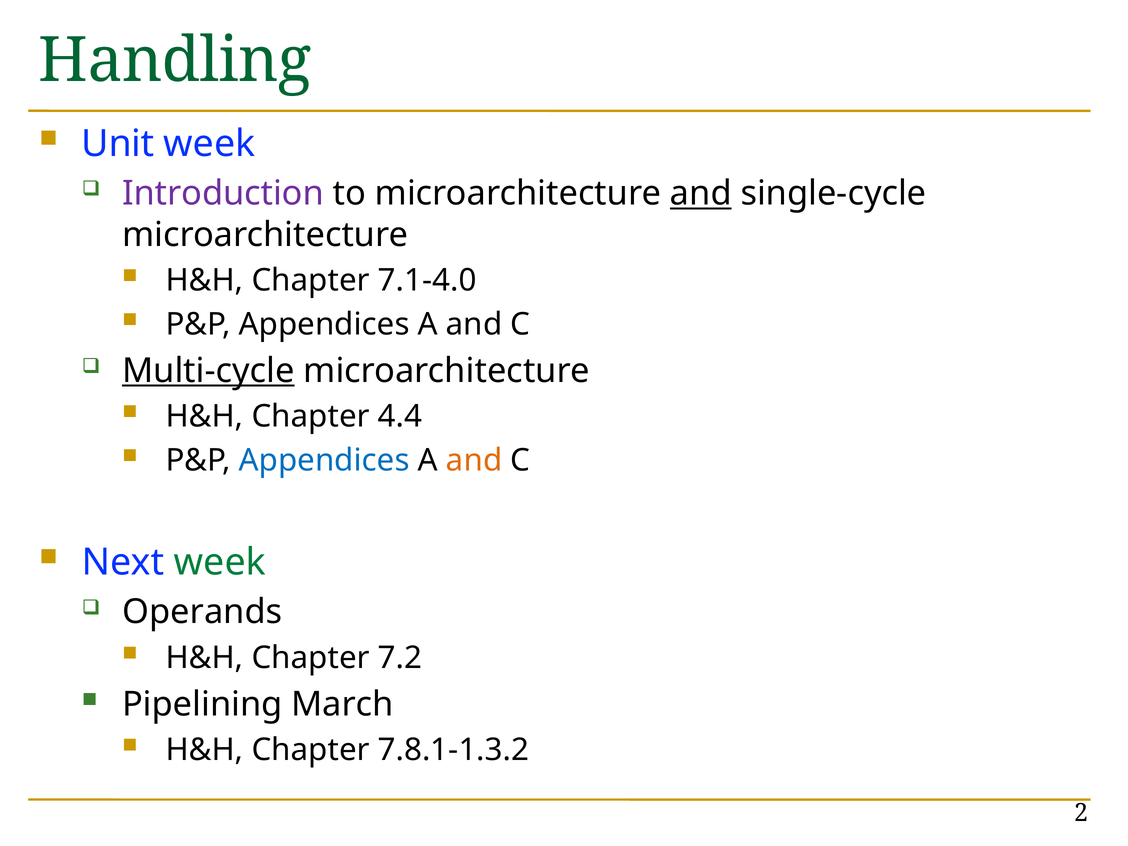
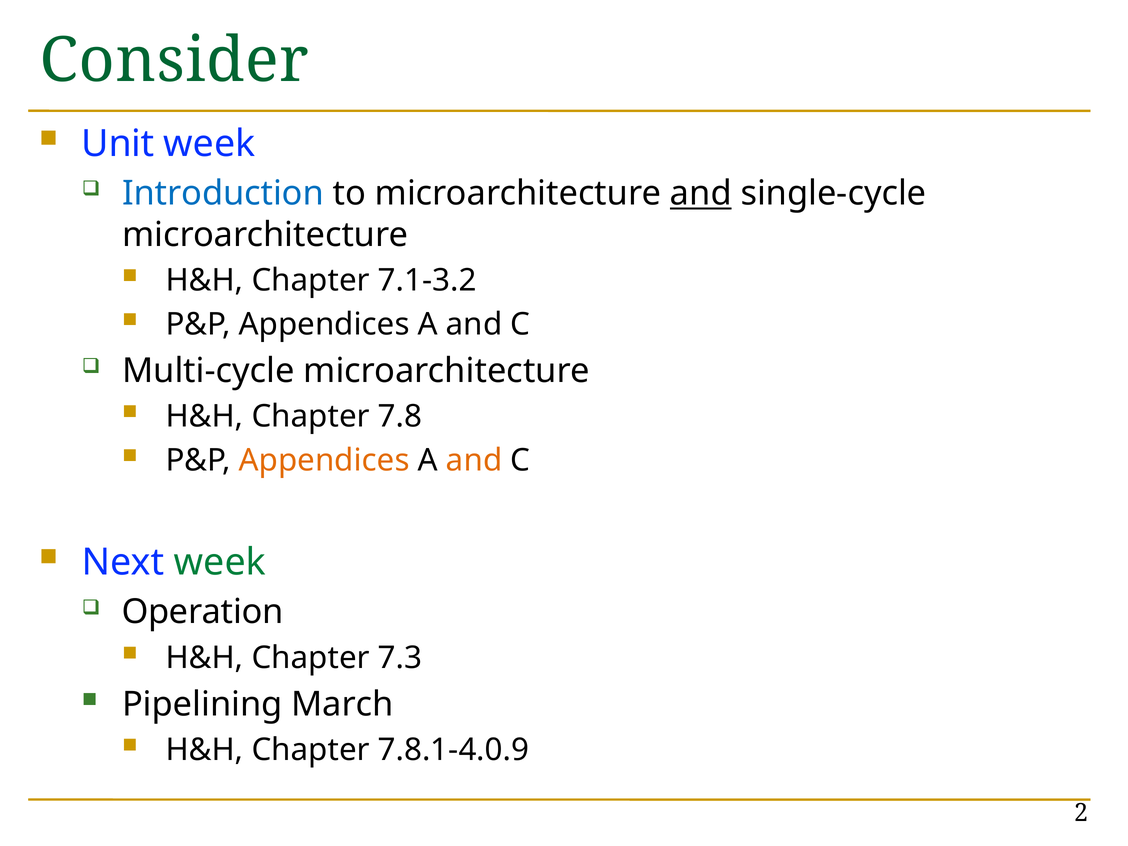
Handling: Handling -> Consider
Introduction colour: purple -> blue
7.1-4.0: 7.1-4.0 -> 7.1-3.2
Multi-cycle underline: present -> none
4.4: 4.4 -> 7.8
Appendices at (324, 460) colour: blue -> orange
Operands: Operands -> Operation
7.2: 7.2 -> 7.3
7.8.1-1.3.2: 7.8.1-1.3.2 -> 7.8.1-4.0.9
